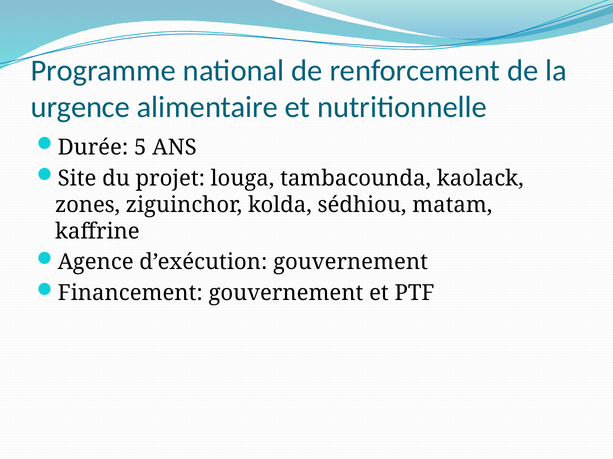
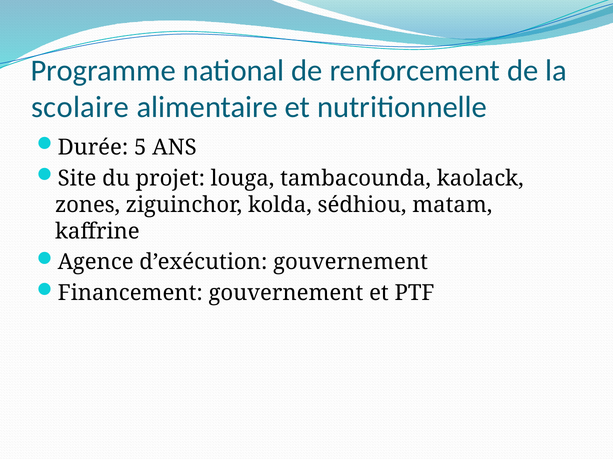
urgence: urgence -> scolaire
